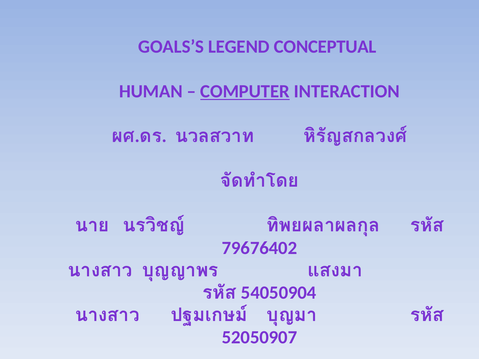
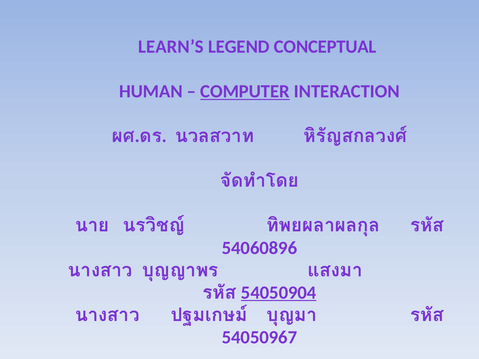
GOALS’S: GOALS’S -> LEARN’S
79676402: 79676402 -> 54060896
54050904 underline: none -> present
52050907: 52050907 -> 54050967
